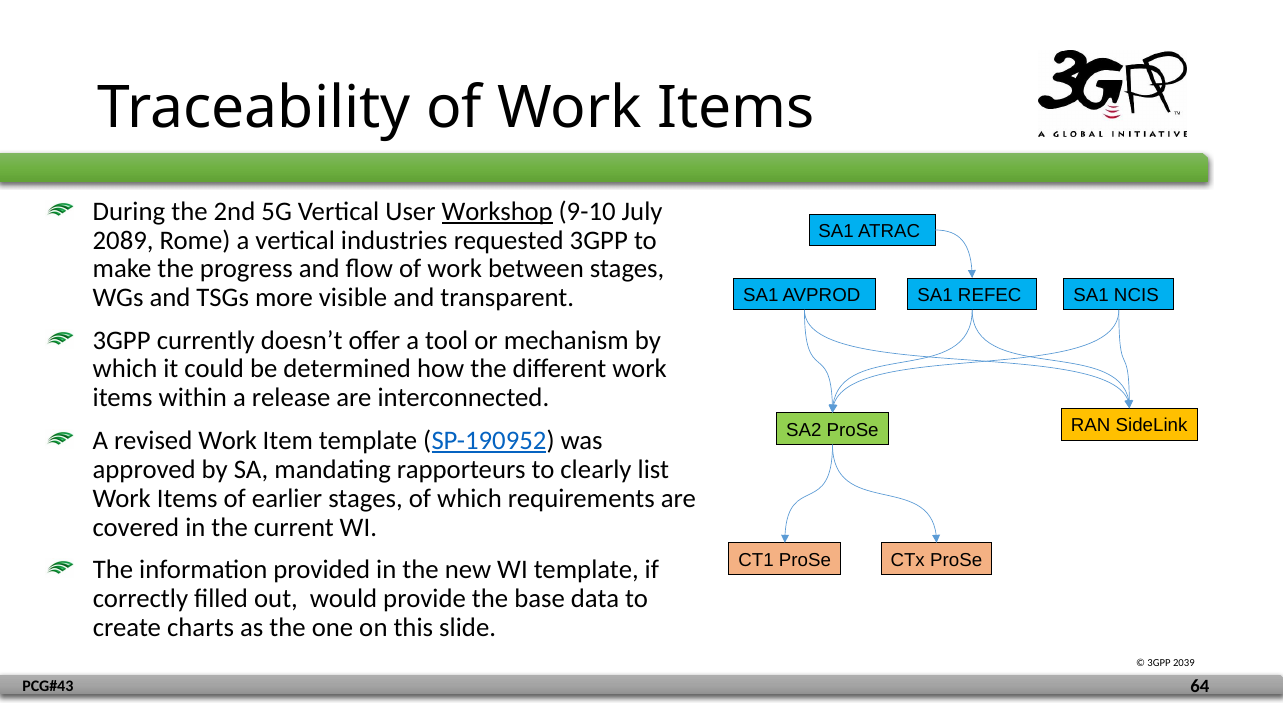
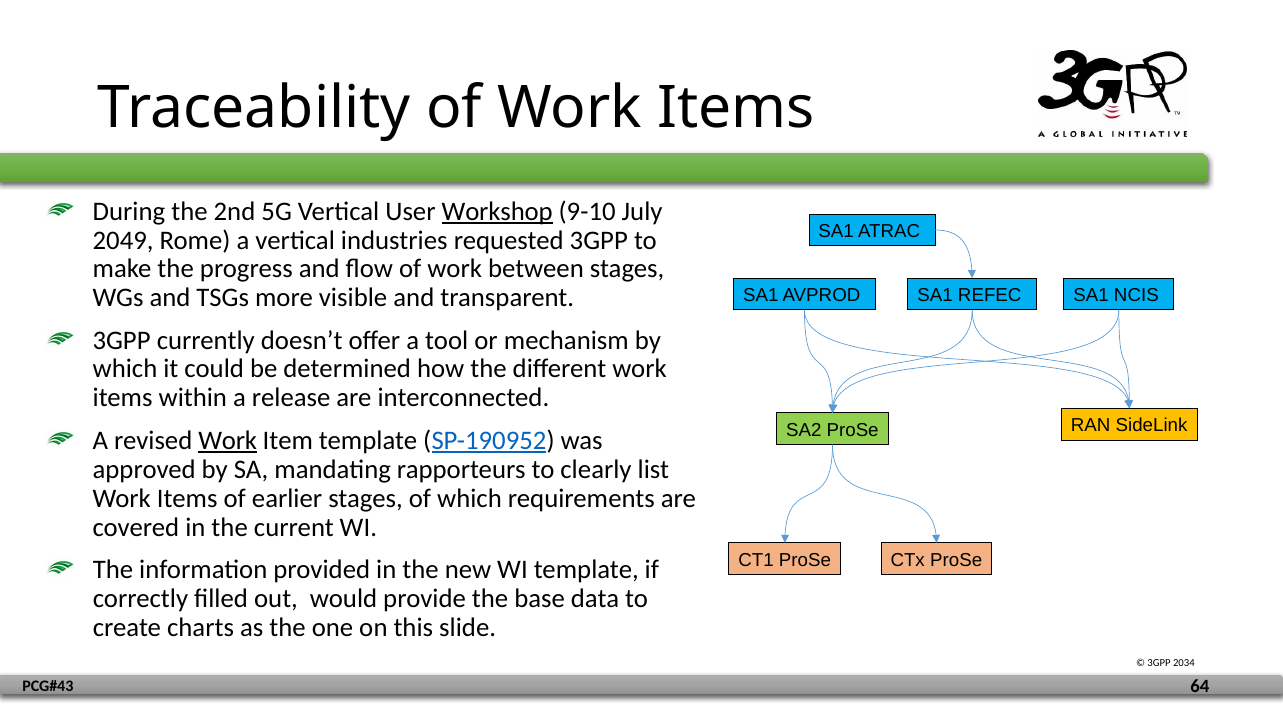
2089: 2089 -> 2049
Work at (228, 440) underline: none -> present
2039: 2039 -> 2034
